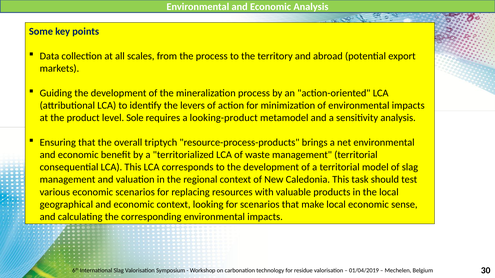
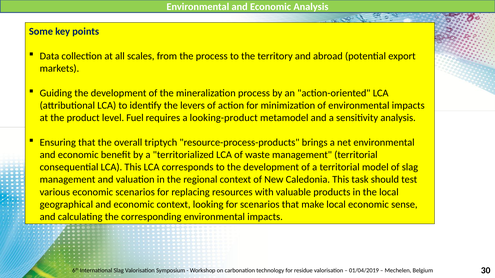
Sole: Sole -> Fuel
